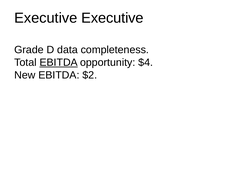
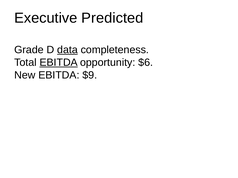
Executive Executive: Executive -> Predicted
data underline: none -> present
$4: $4 -> $6
$2: $2 -> $9
